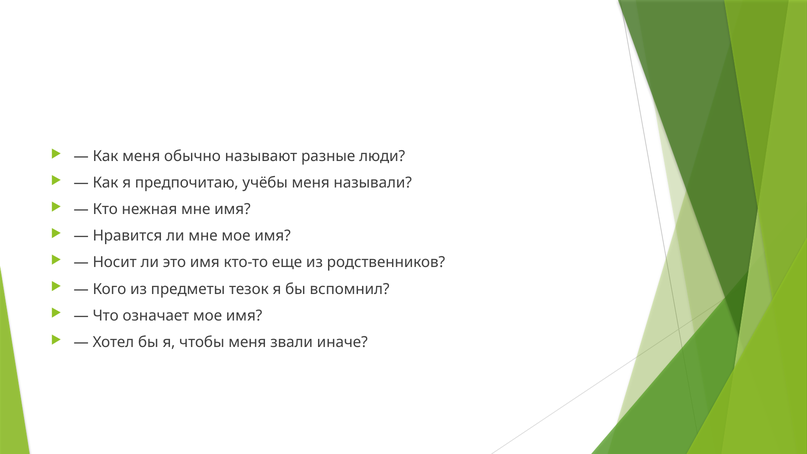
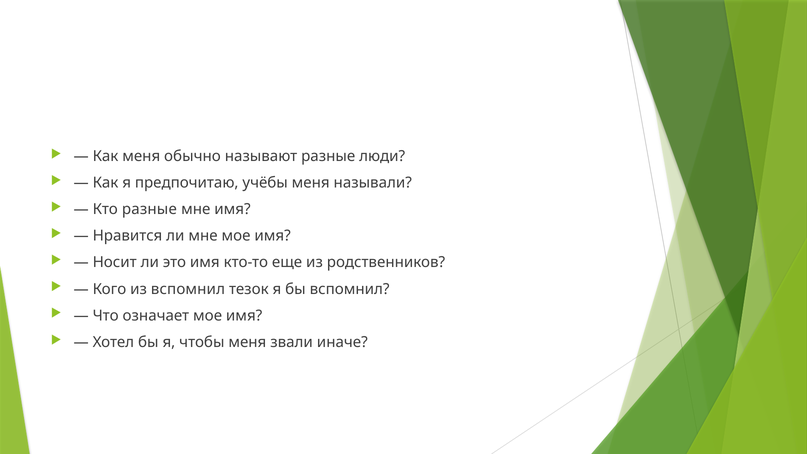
Кто нежная: нежная -> разные
из предметы: предметы -> вспомнил
